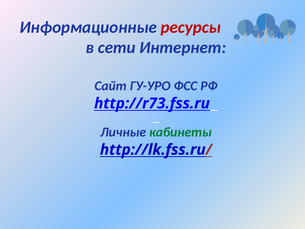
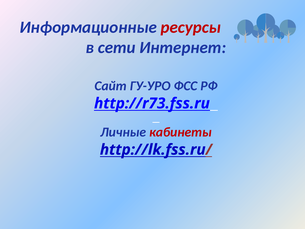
кабинеты colour: green -> red
